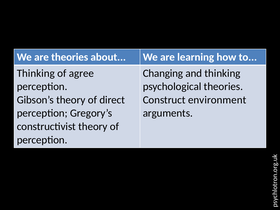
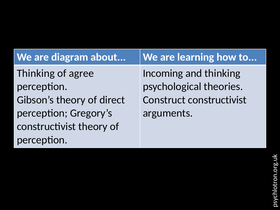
are theories: theories -> diagram
Changing: Changing -> Incoming
Construct environment: environment -> constructivist
